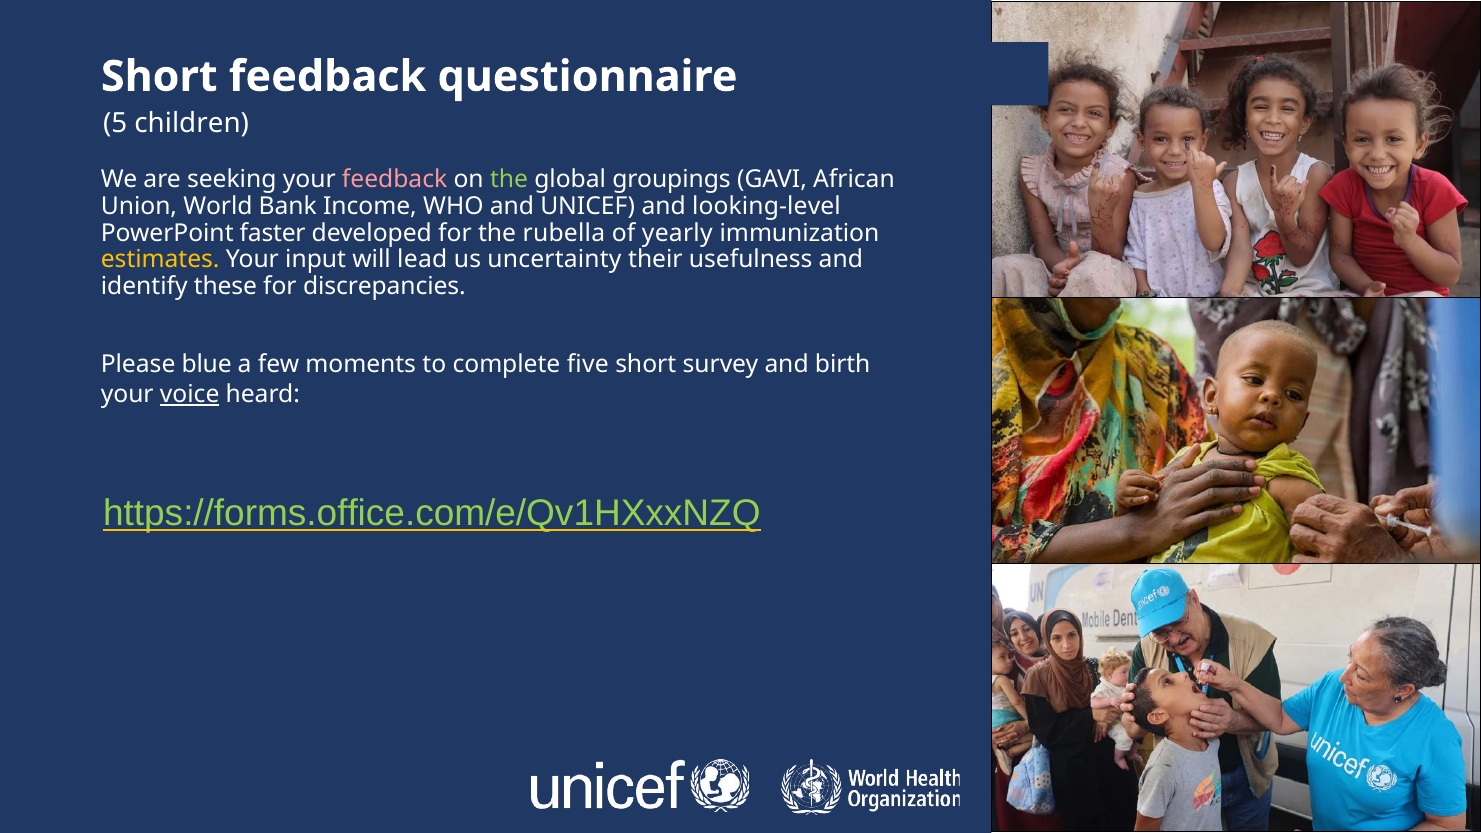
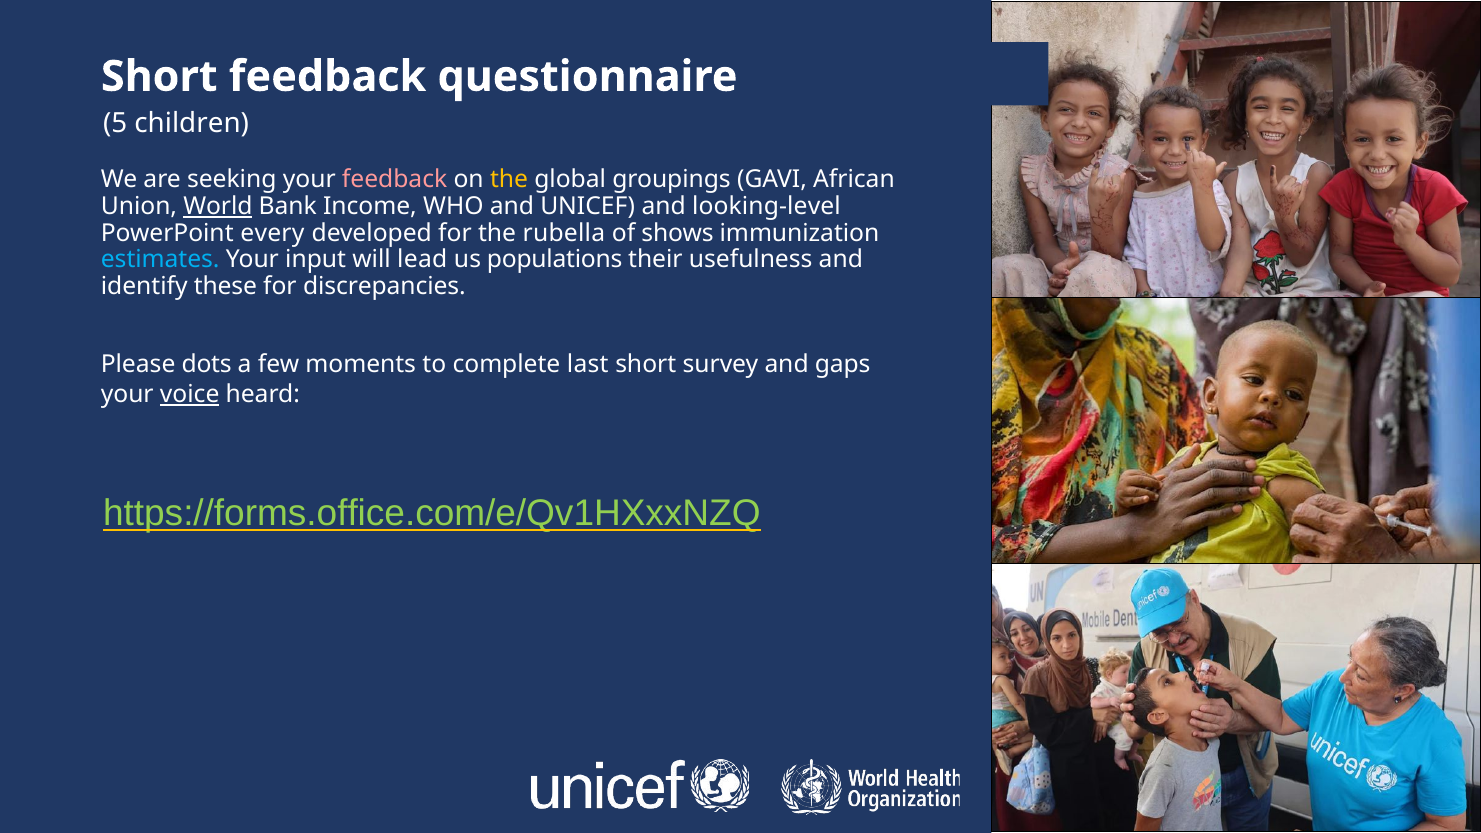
the at (509, 180) colour: light green -> yellow
World underline: none -> present
faster: faster -> every
yearly: yearly -> shows
estimates colour: yellow -> light blue
uncertainty: uncertainty -> populations
blue: blue -> dots
five: five -> last
birth: birth -> gaps
